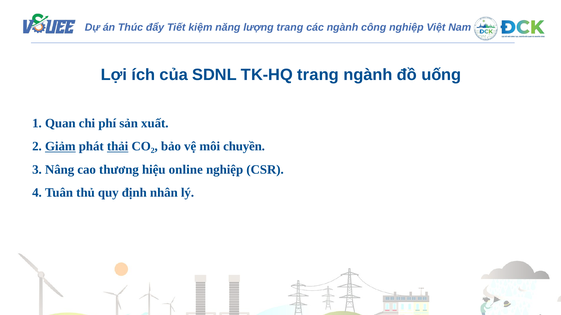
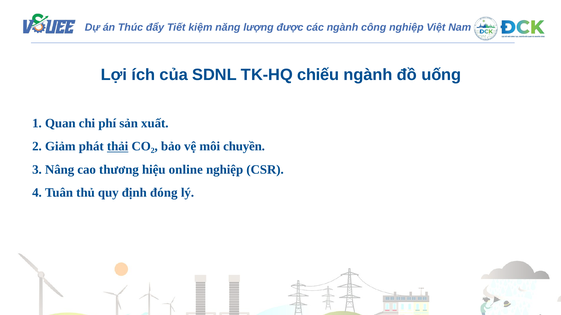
trang at (290, 27): trang -> được
TK-HQ trang: trang -> chiếu
Giảm underline: present -> none
nhân: nhân -> đóng
